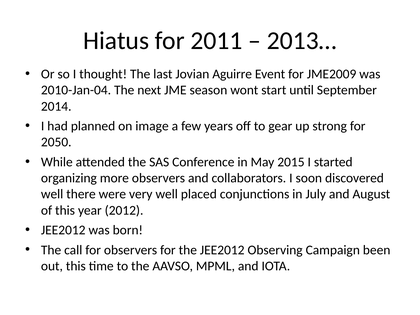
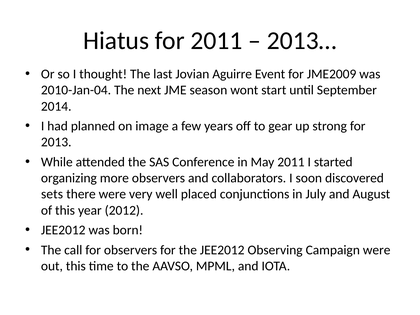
2050: 2050 -> 2013
May 2015: 2015 -> 2011
well at (52, 194): well -> sets
Campaign been: been -> were
